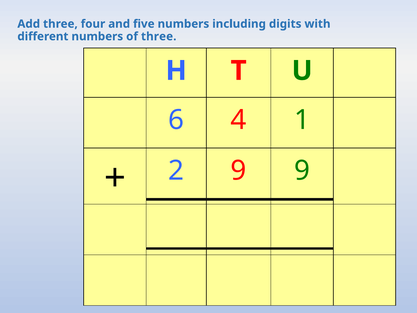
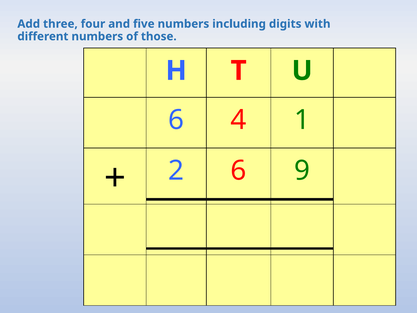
of three: three -> those
2 9: 9 -> 6
